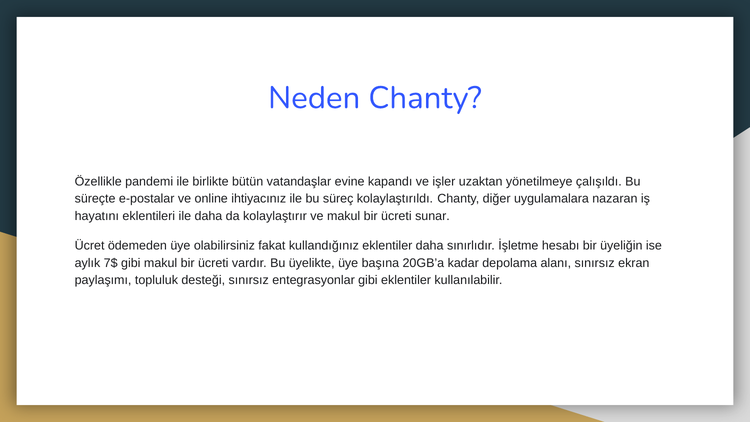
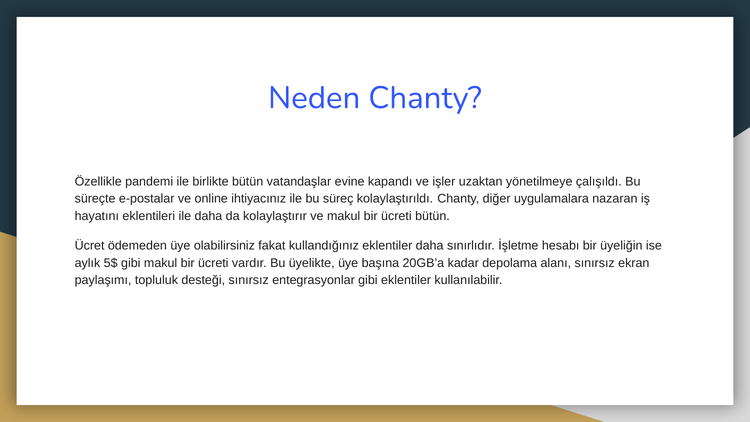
ücreti sunar: sunar -> bütün
7$: 7$ -> 5$
